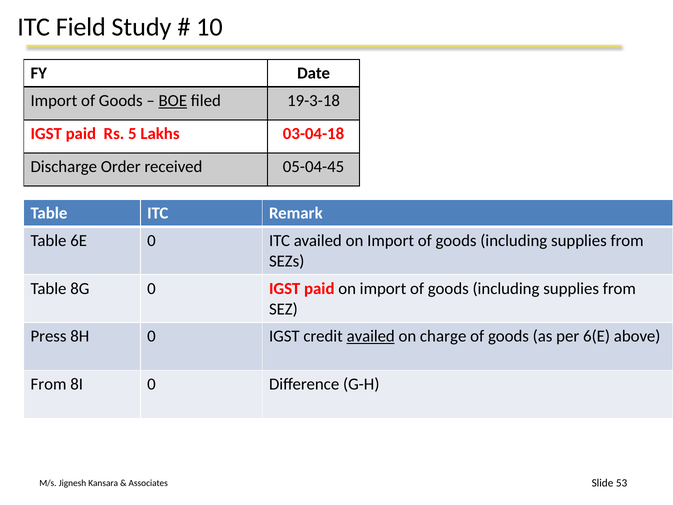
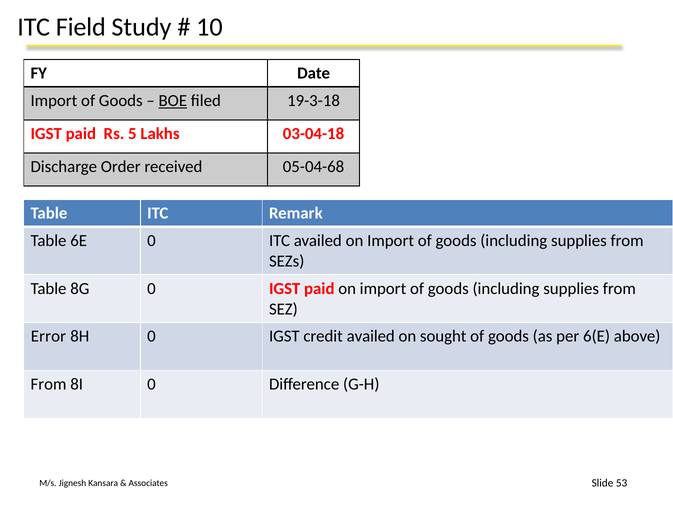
05-04-45: 05-04-45 -> 05-04-68
Press: Press -> Error
availed at (371, 336) underline: present -> none
charge: charge -> sought
